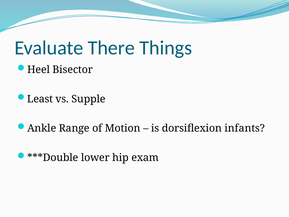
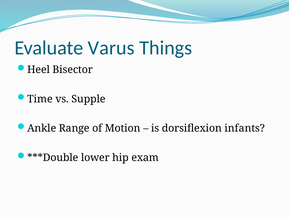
There: There -> Varus
Least: Least -> Time
